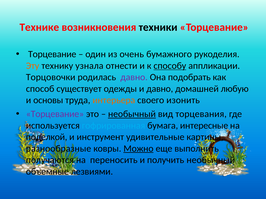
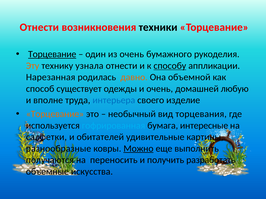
Технике at (39, 27): Технике -> Отнести
Торцевание at (52, 54) underline: none -> present
Торцовочки: Торцовочки -> Нарезанная
давно at (134, 77) colour: purple -> orange
подобрать: подобрать -> объемной
и давно: давно -> очень
основы: основы -> вполне
интерьера colour: orange -> blue
изонить: изонить -> изделие
Торцевание at (55, 114) colour: purple -> orange
необычный at (132, 114) underline: present -> none
поделкой: поделкой -> салфетки
инструмент: инструмент -> обитателей
получить необычный: необычный -> разработать
лезвиями: лезвиями -> искусства
